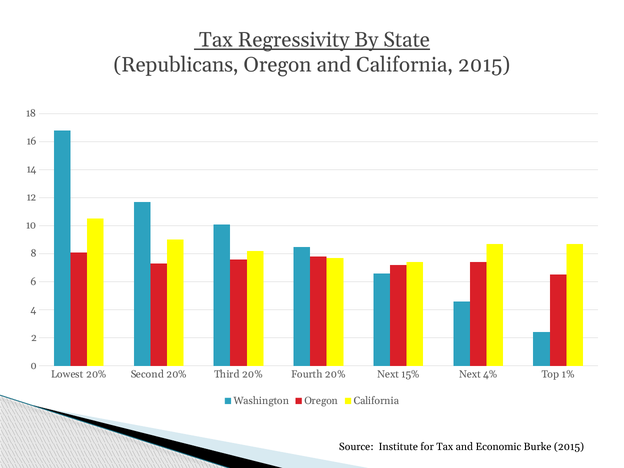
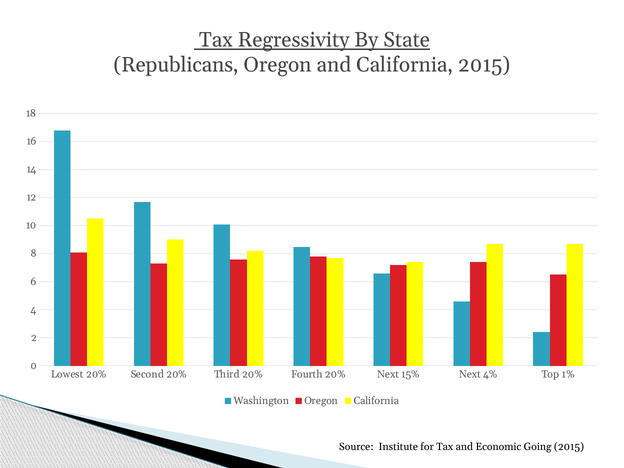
Burke: Burke -> Going
